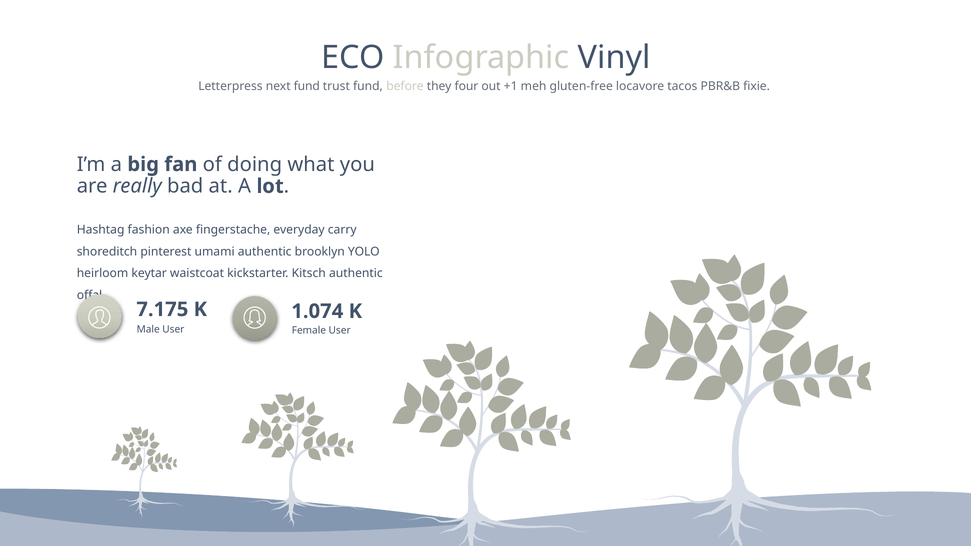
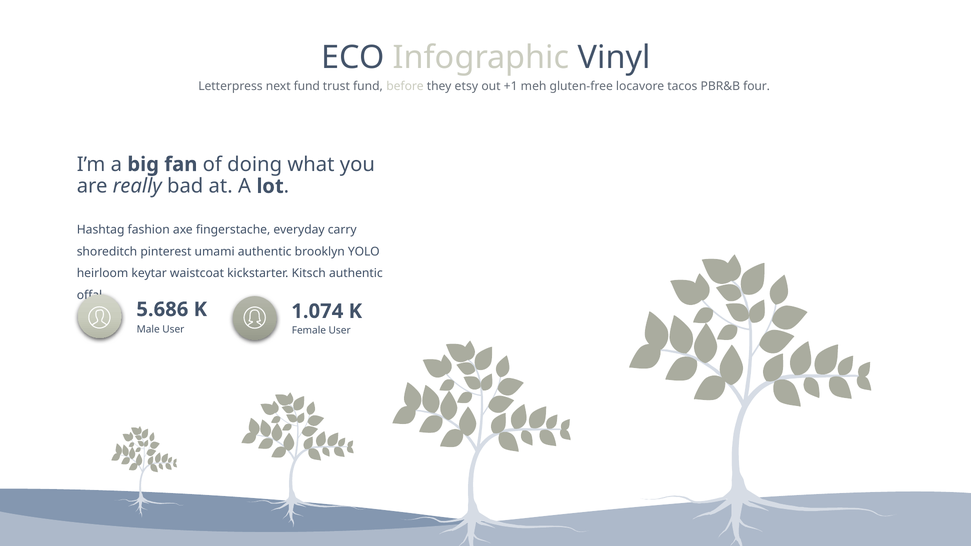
four: four -> etsy
fixie: fixie -> four
7.175: 7.175 -> 5.686
